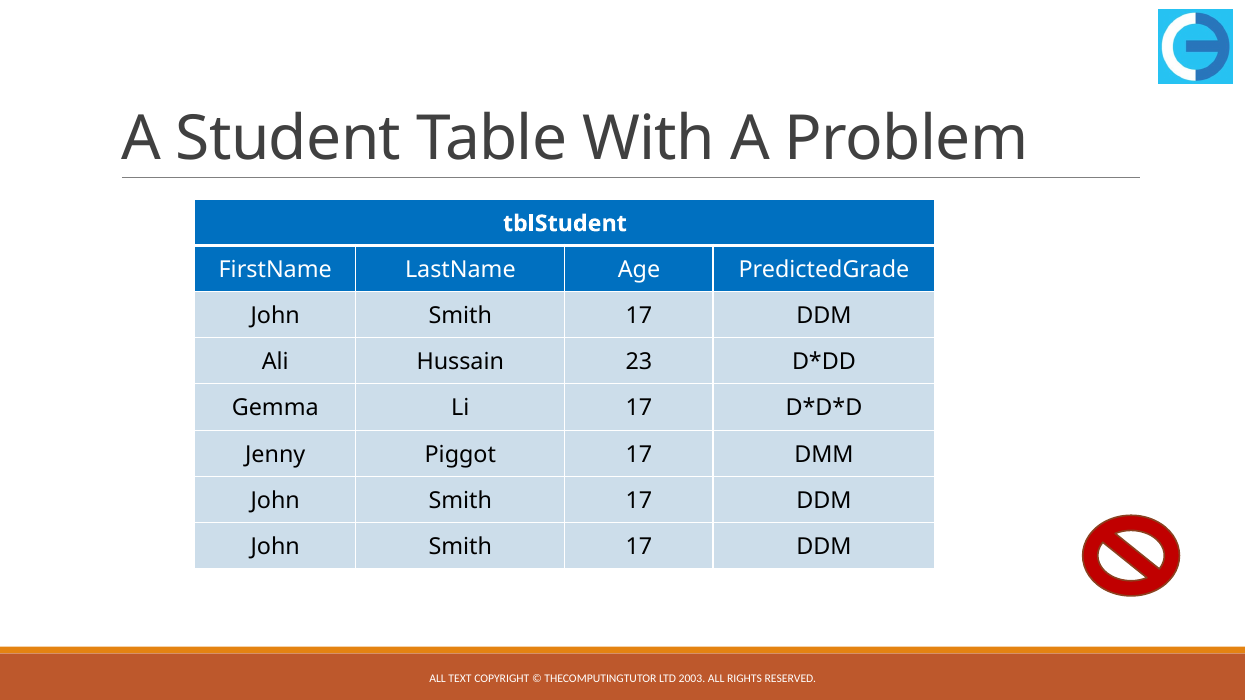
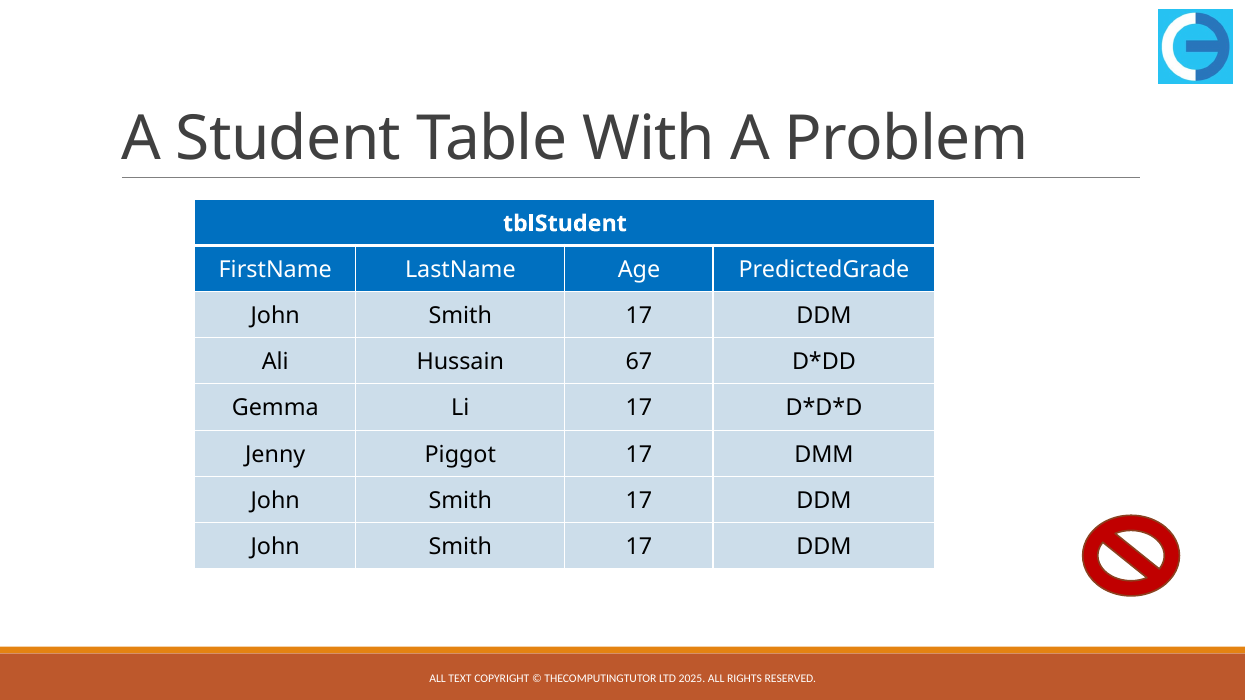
23: 23 -> 67
2003: 2003 -> 2025
